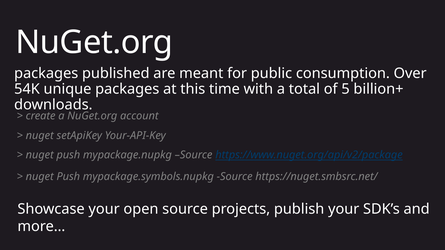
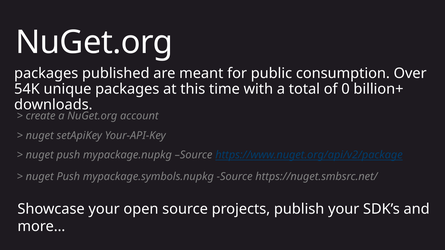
5: 5 -> 0
